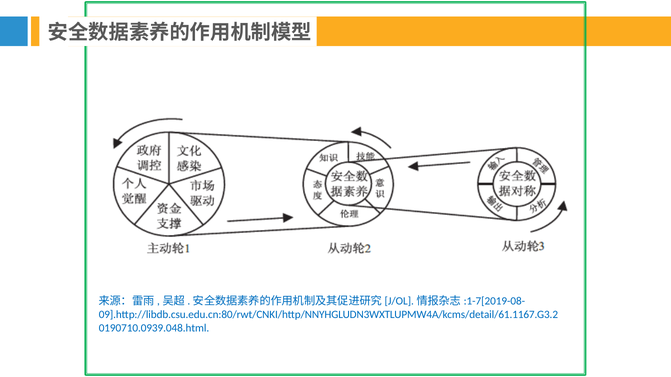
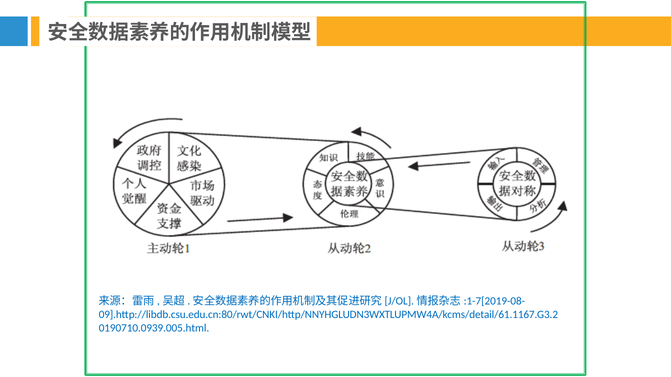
0190710.0939.048.html: 0190710.0939.048.html -> 0190710.0939.005.html
